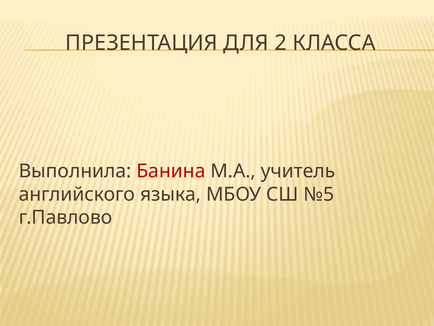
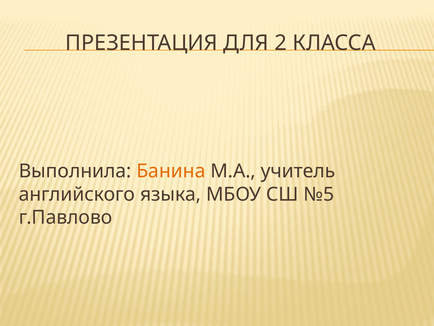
Банина colour: red -> orange
